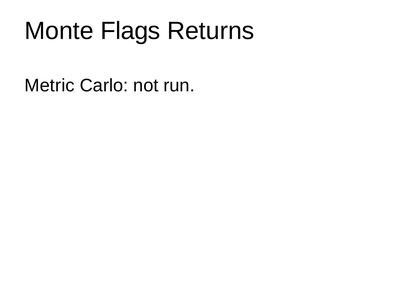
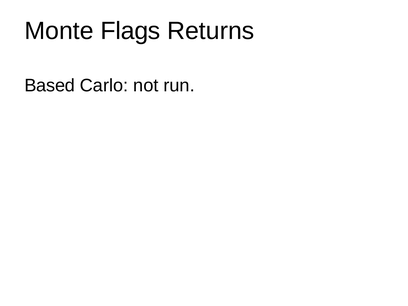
Metric: Metric -> Based
